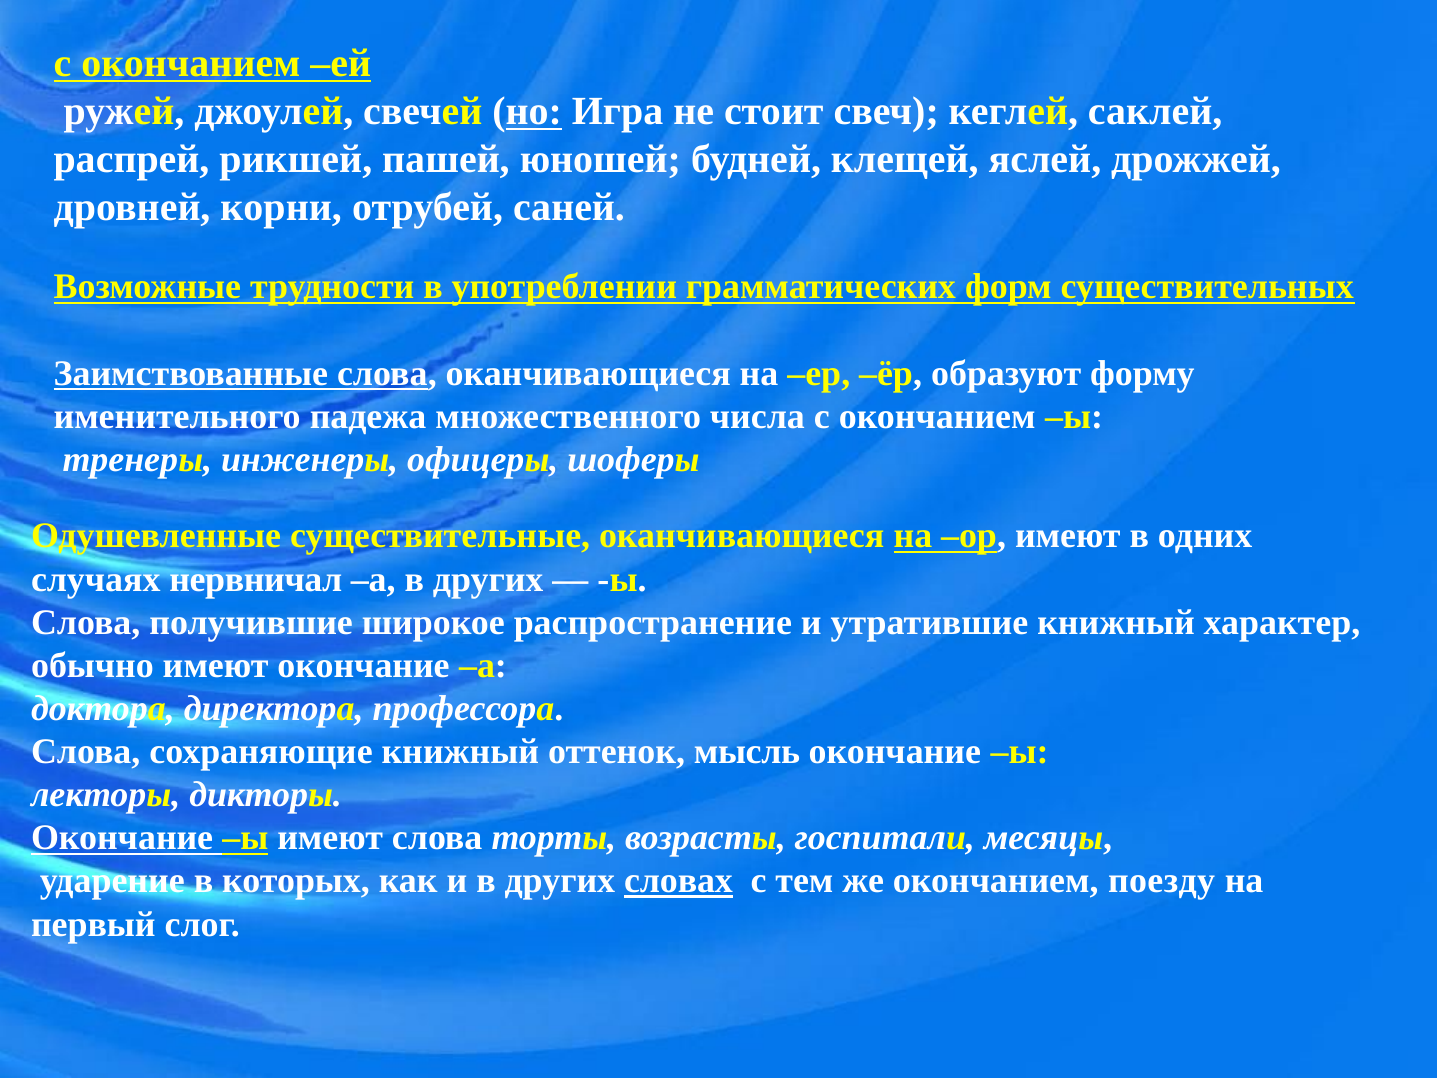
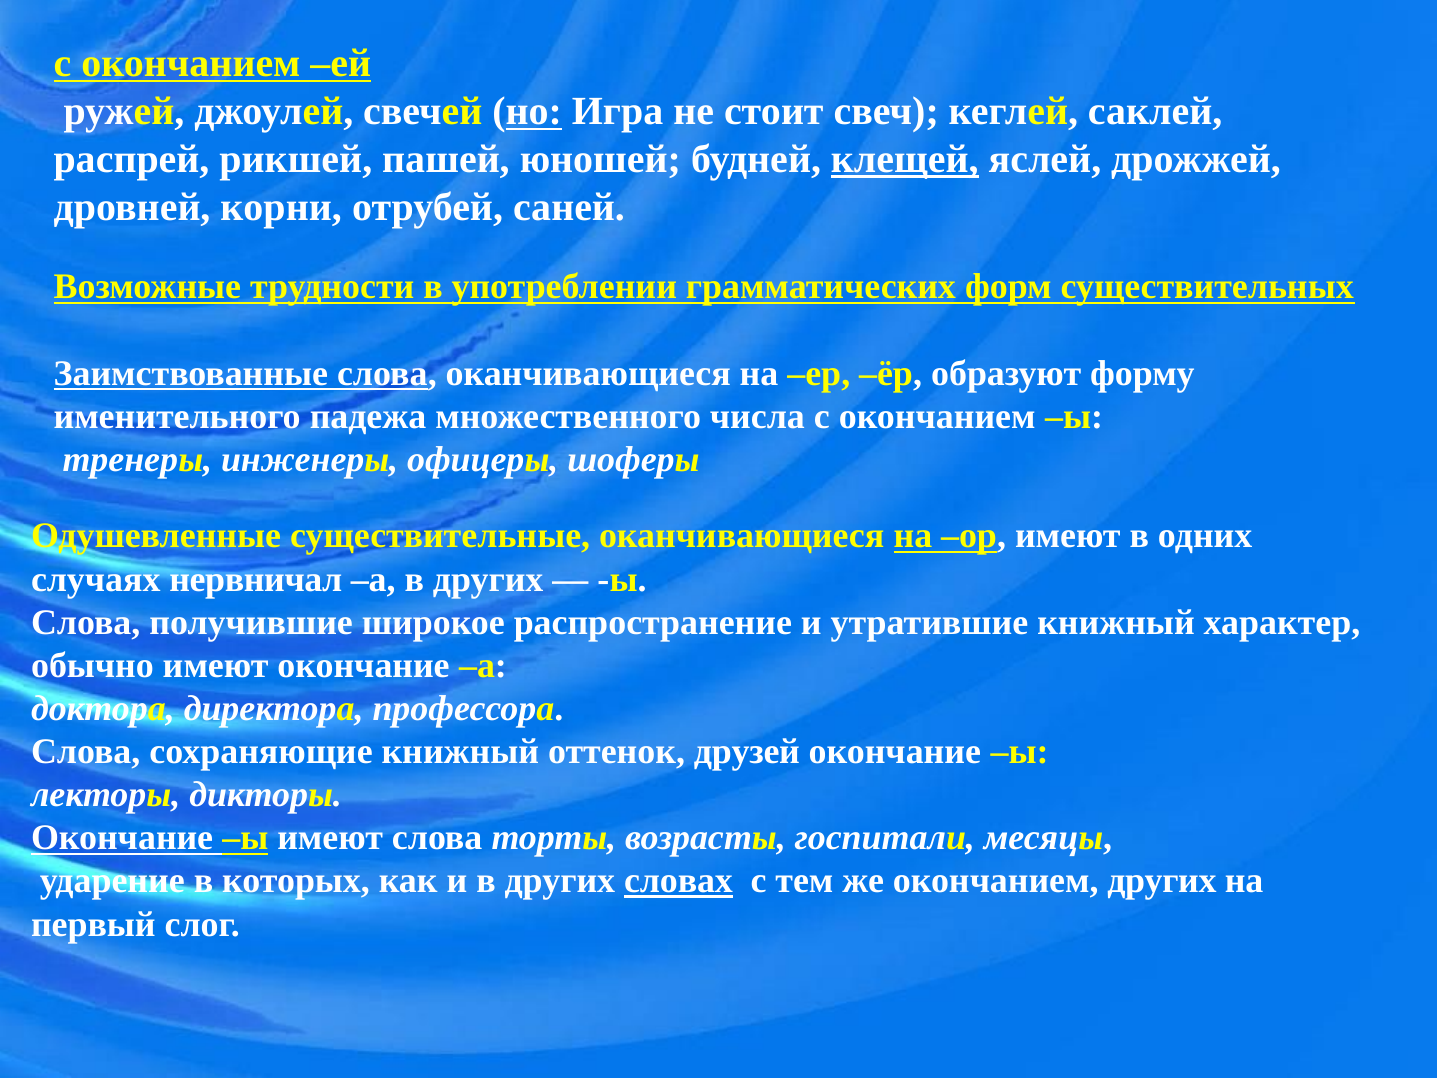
клещей underline: none -> present
мысль: мысль -> друзей
окончанием поезду: поезду -> других
